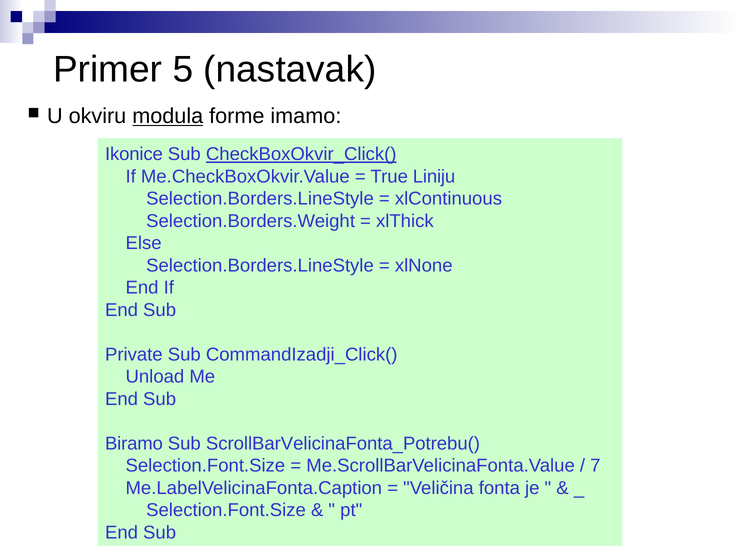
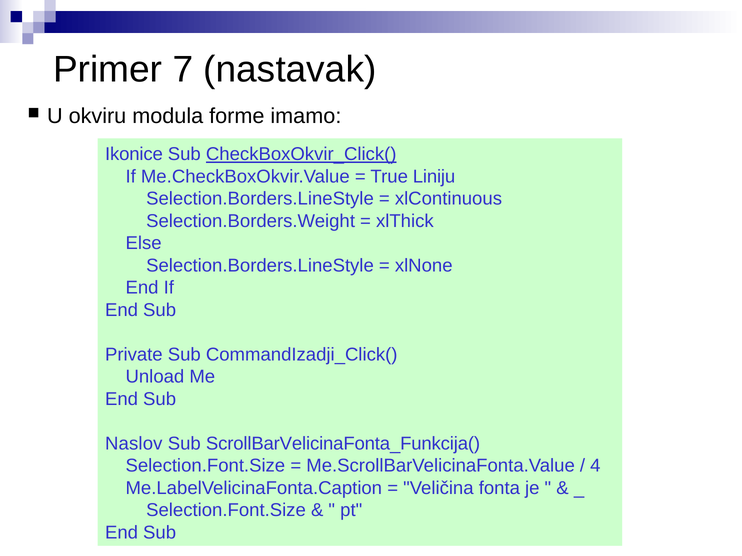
5: 5 -> 7
modula underline: present -> none
Biramo: Biramo -> Naslov
ScrollBarVelicinaFonta_Potrebu(: ScrollBarVelicinaFonta_Potrebu( -> ScrollBarVelicinaFonta_Funkcija(
7: 7 -> 4
